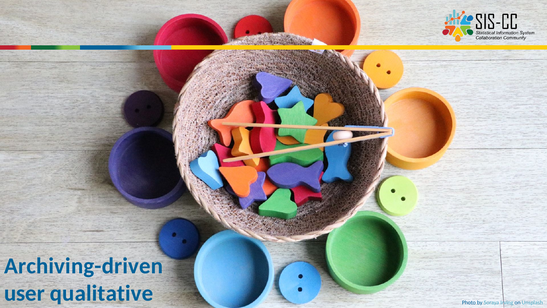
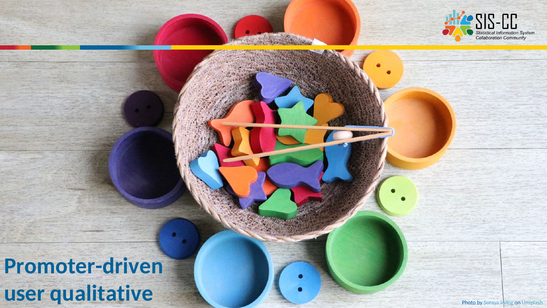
Archiving-driven: Archiving-driven -> Promoter-driven
